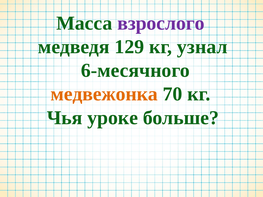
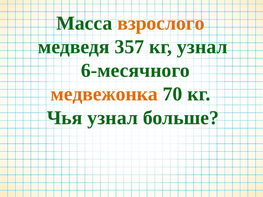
взрослого colour: purple -> orange
129: 129 -> 357
Чья уроке: уроке -> узнал
